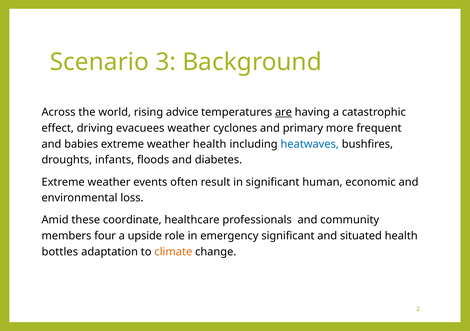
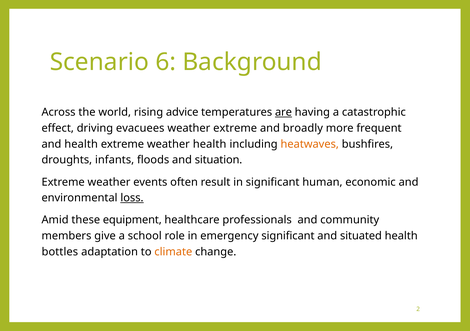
3: 3 -> 6
weather cyclones: cyclones -> extreme
primary: primary -> broadly
and babies: babies -> health
heatwaves colour: blue -> orange
diabetes: diabetes -> situation
loss underline: none -> present
coordinate: coordinate -> equipment
four: four -> give
upside: upside -> school
